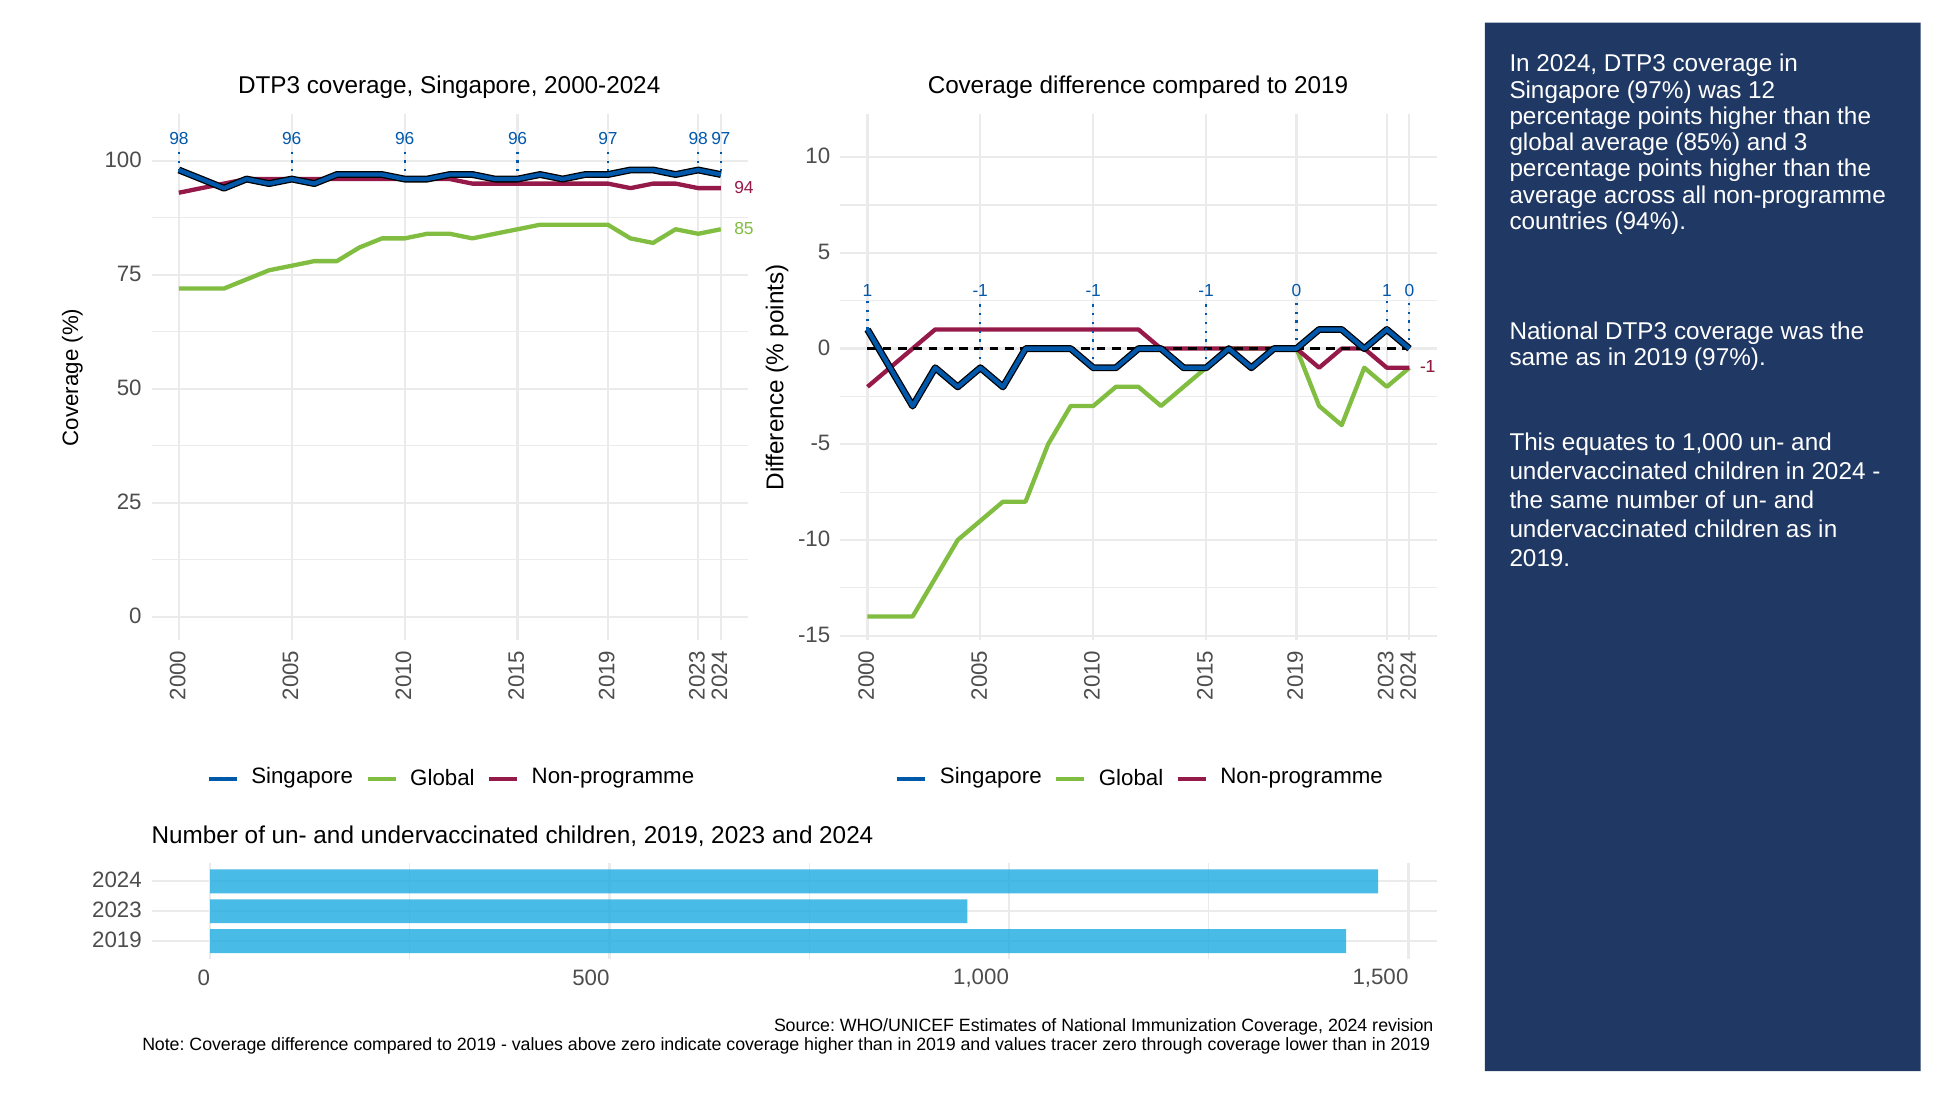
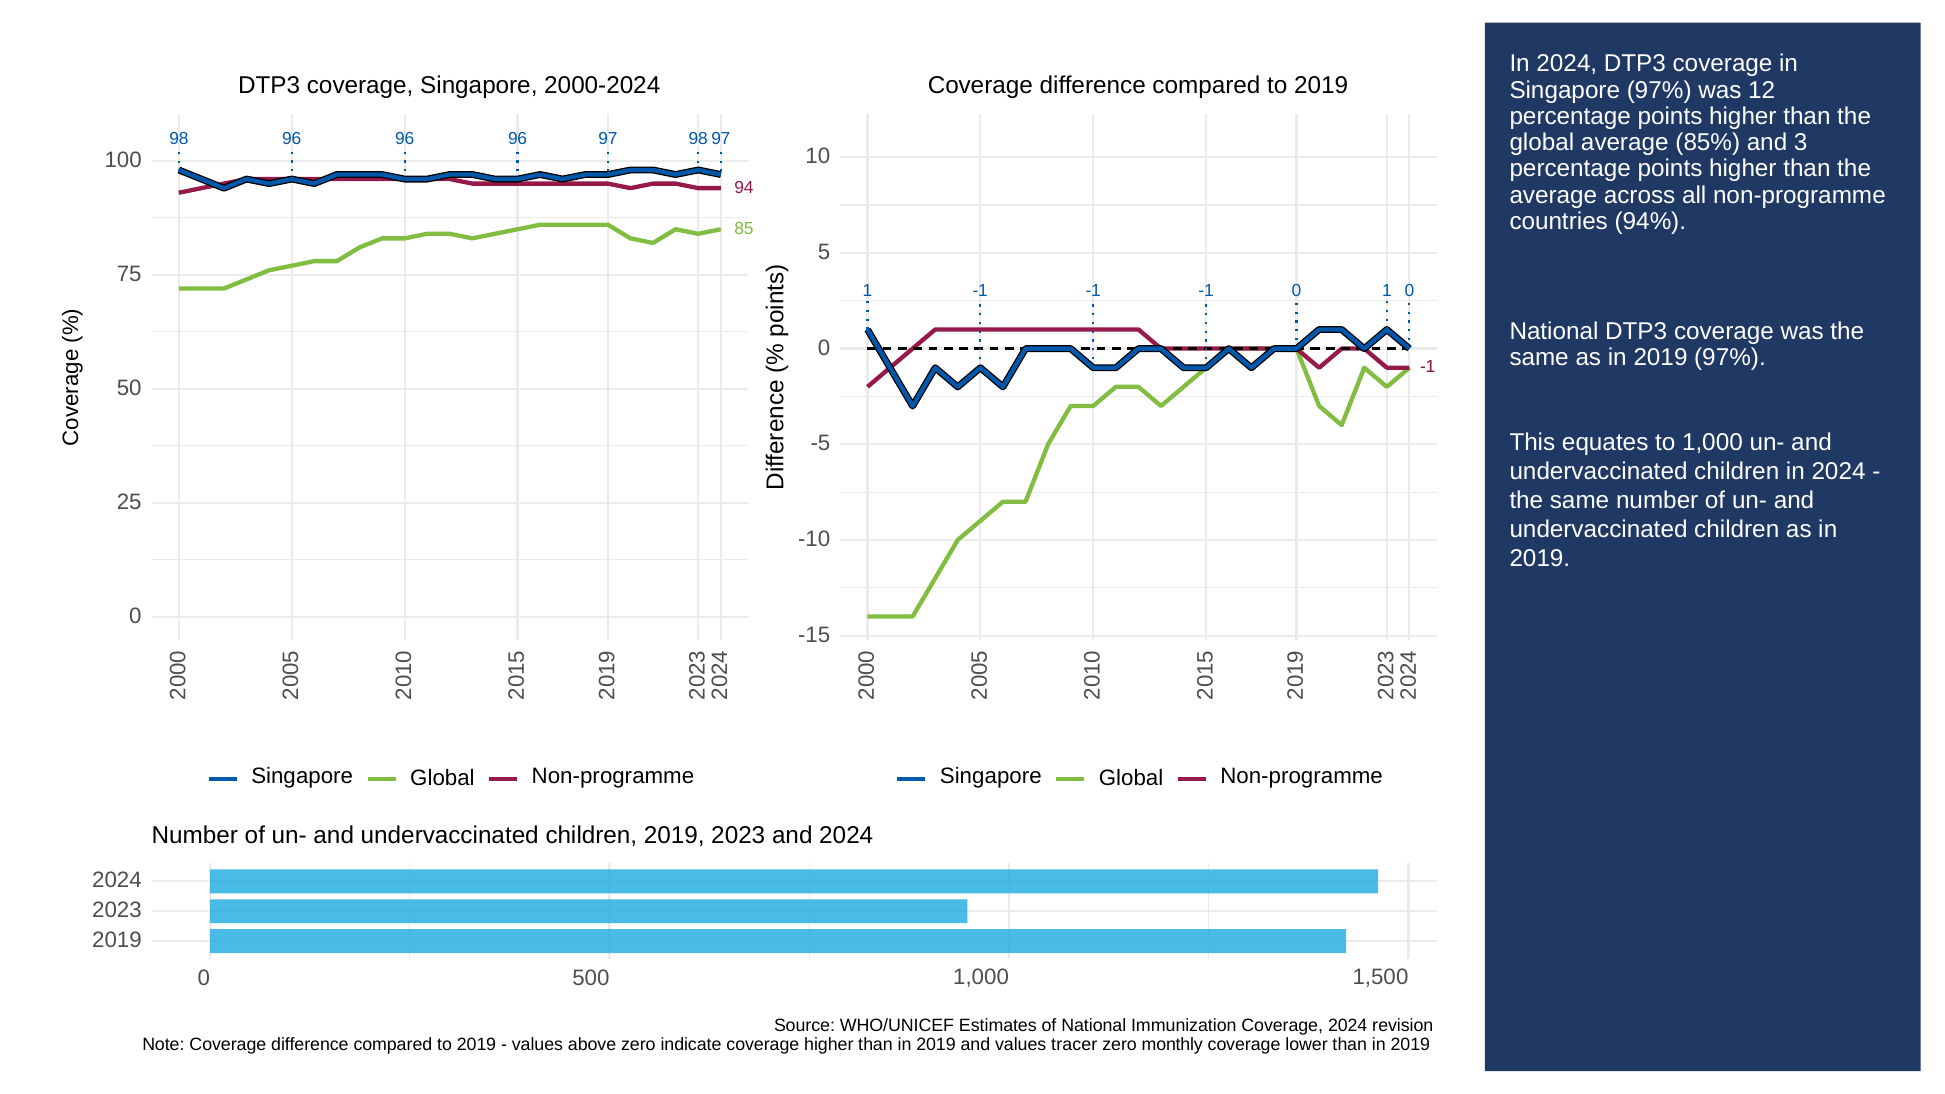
through: through -> monthly
